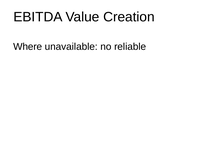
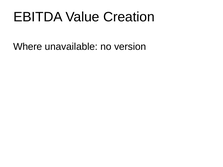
reliable: reliable -> version
